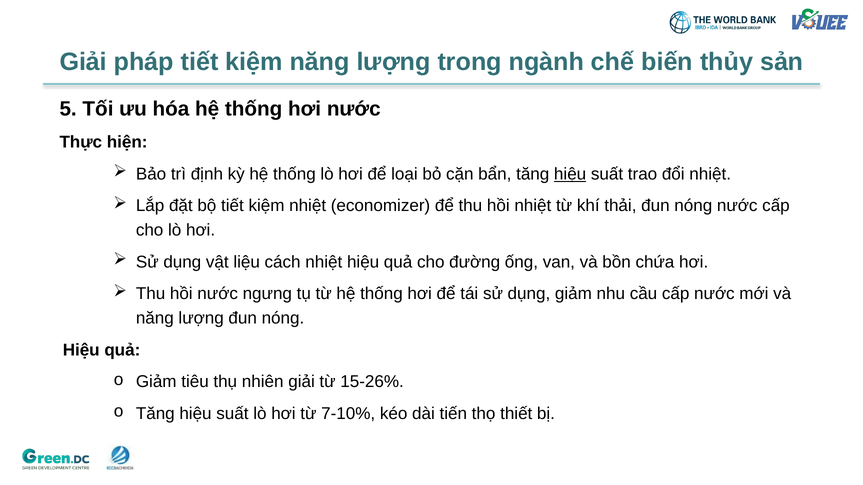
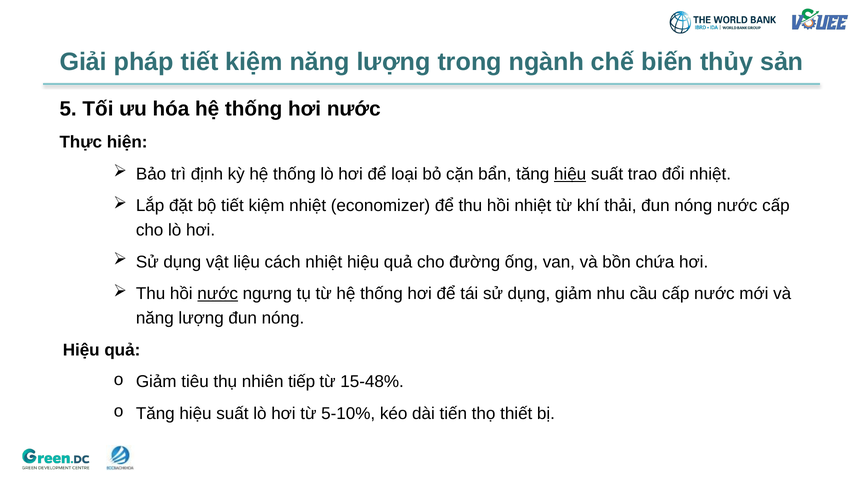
nước at (218, 294) underline: none -> present
nhiên giải: giải -> tiếp
15-26%: 15-26% -> 15-48%
7-10%: 7-10% -> 5-10%
